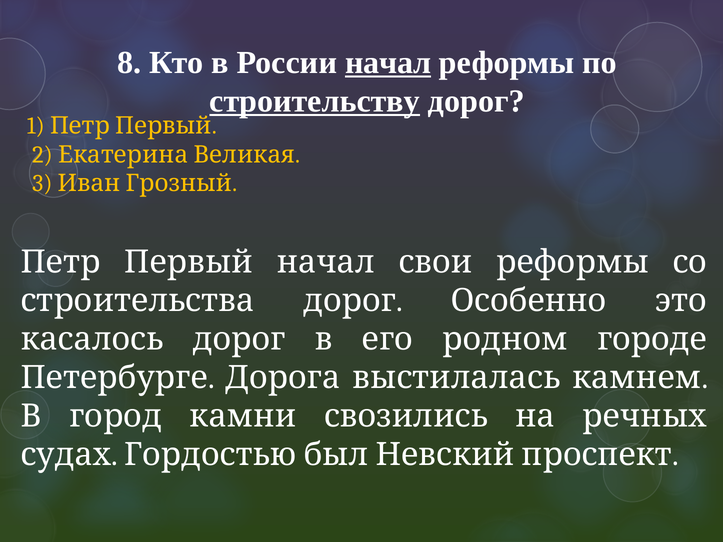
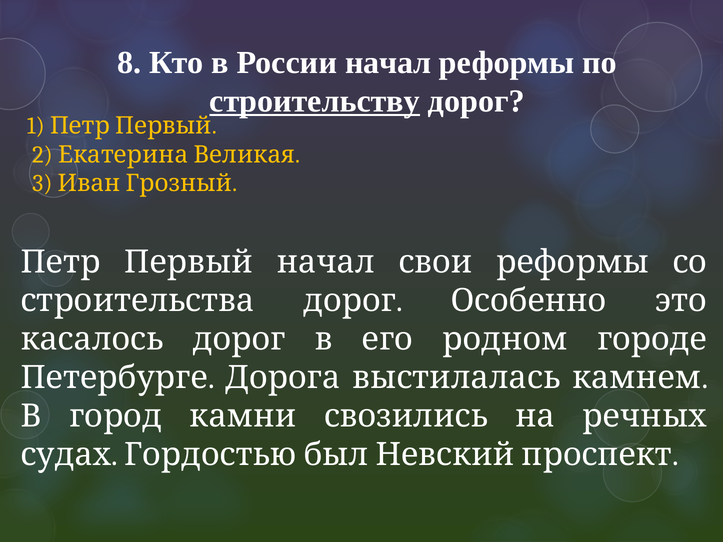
начал at (388, 63) underline: present -> none
